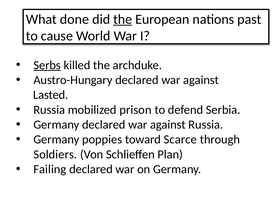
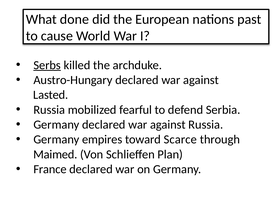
the at (123, 19) underline: present -> none
prison: prison -> fearful
poppies: poppies -> empires
Soldiers: Soldiers -> Maimed
Failing: Failing -> France
